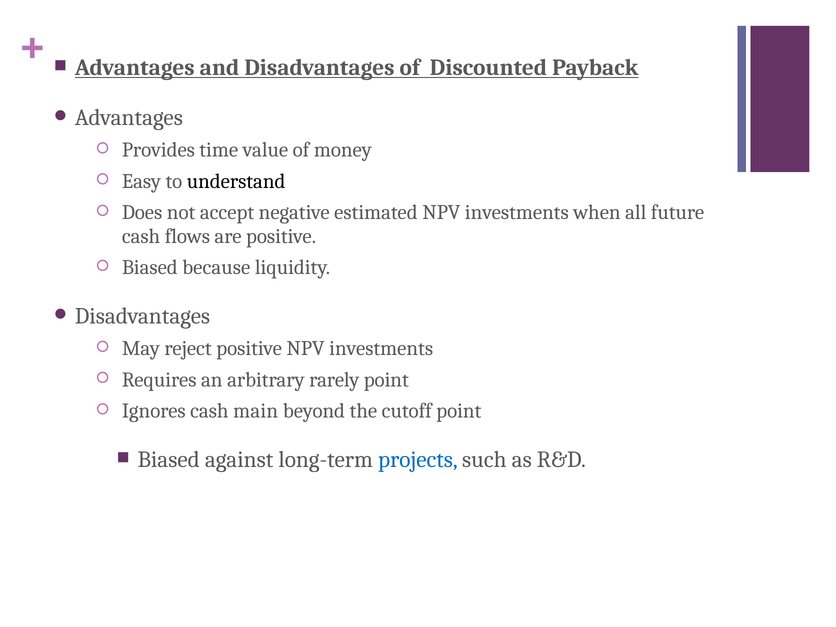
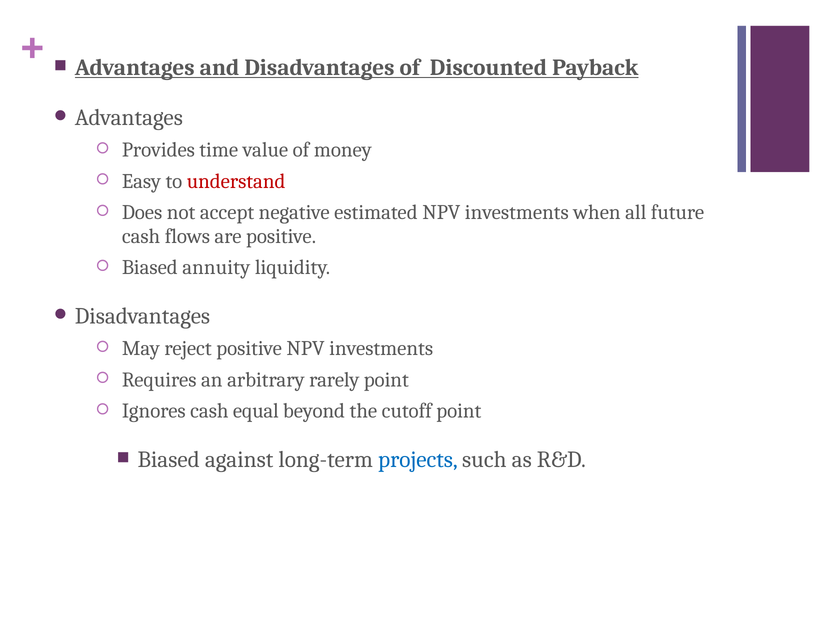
understand colour: black -> red
because: because -> annuity
main: main -> equal
